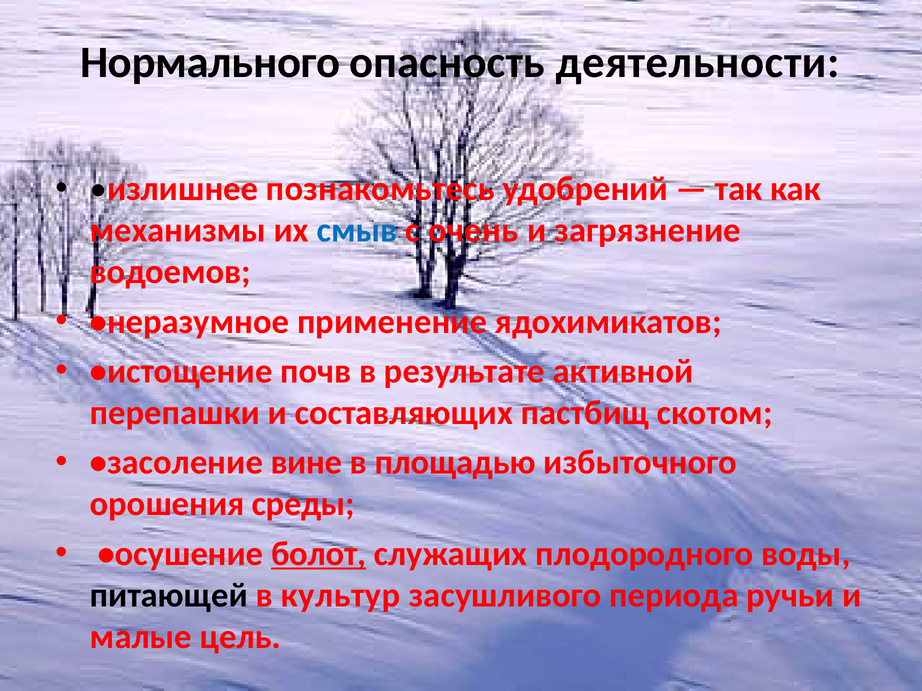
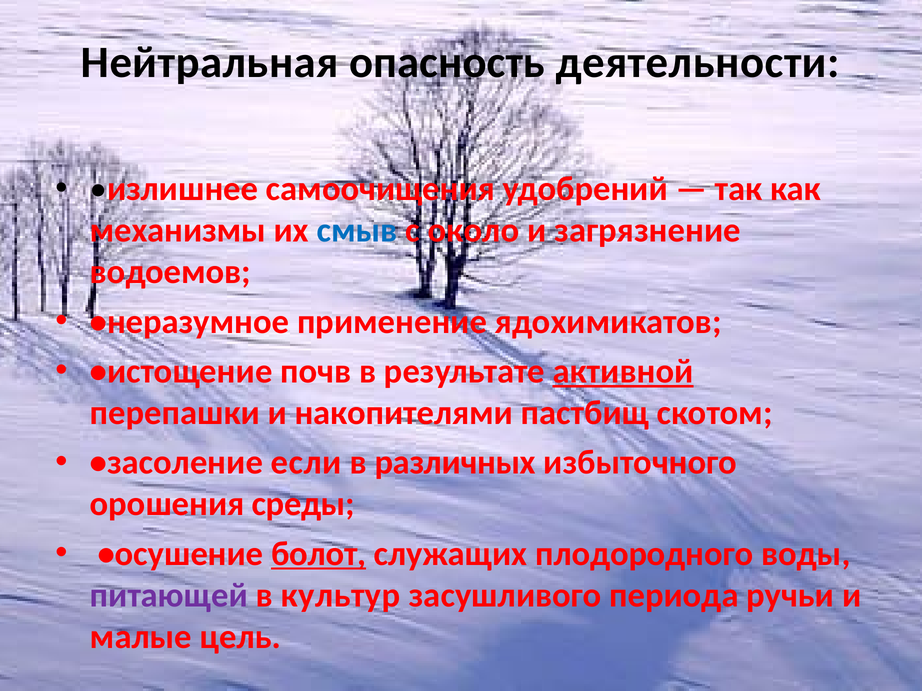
Нормального: Нормального -> Нейтральная
познакомьтесь: познакомьтесь -> самоочищения
очень: очень -> около
активной underline: none -> present
составляющих: составляющих -> накопителями
вине: вине -> если
площадью: площадью -> различных
питающей colour: black -> purple
